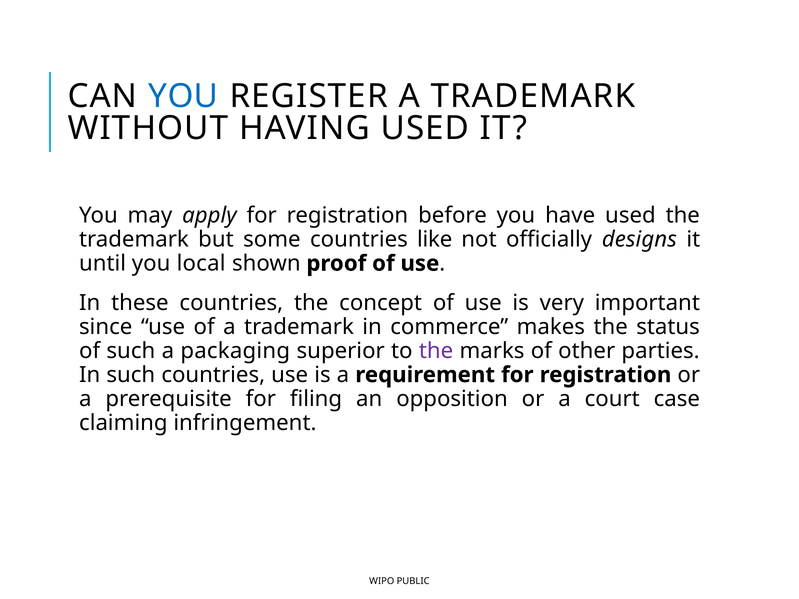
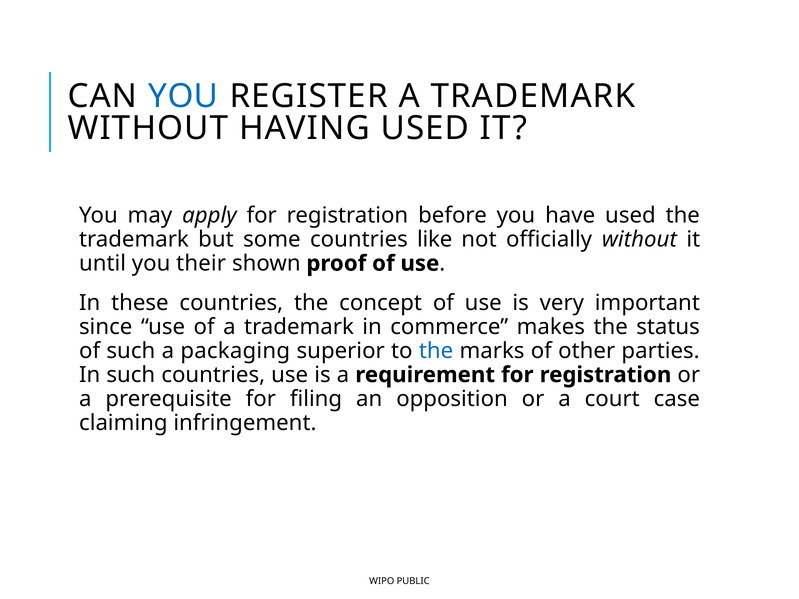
officially designs: designs -> without
local: local -> their
the at (436, 351) colour: purple -> blue
